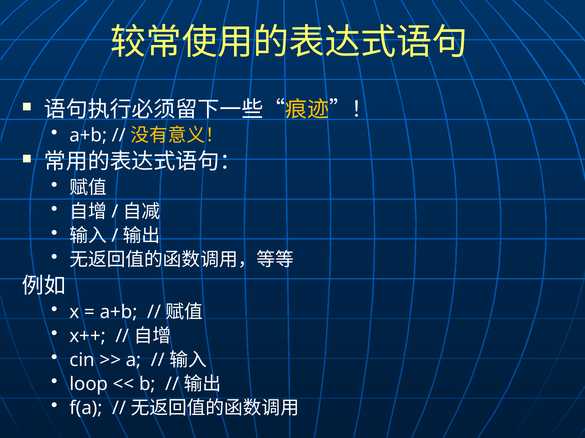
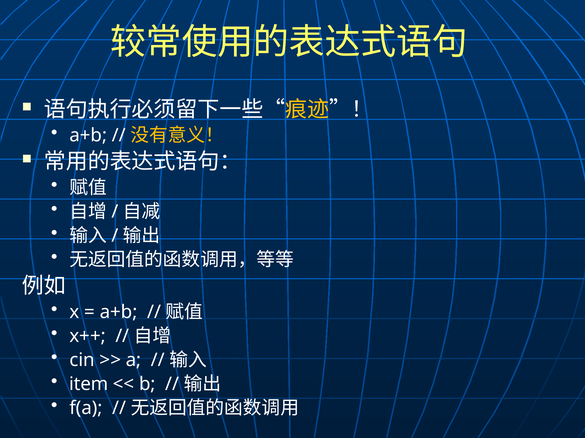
loop: loop -> item
